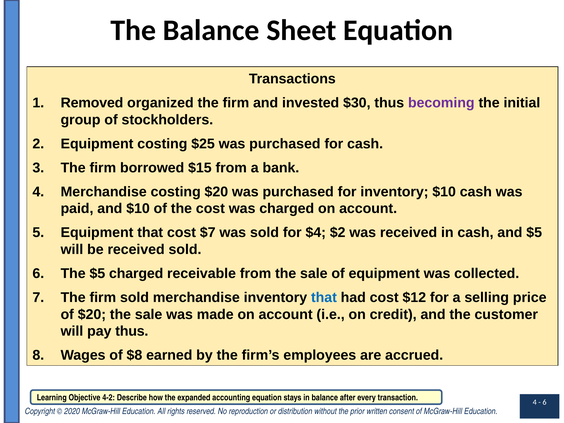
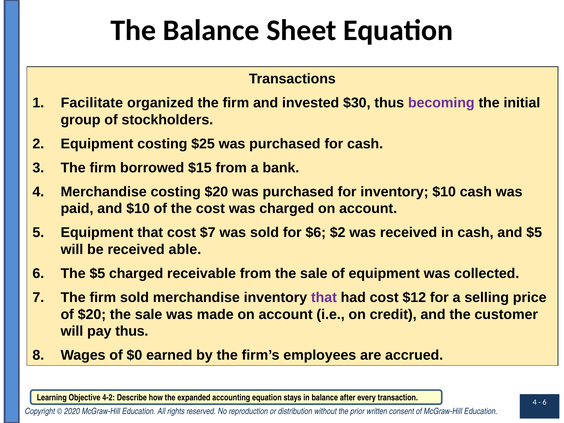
Removed: Removed -> Facilitate
$4: $4 -> $6
received sold: sold -> able
that at (324, 297) colour: blue -> purple
$8: $8 -> $0
